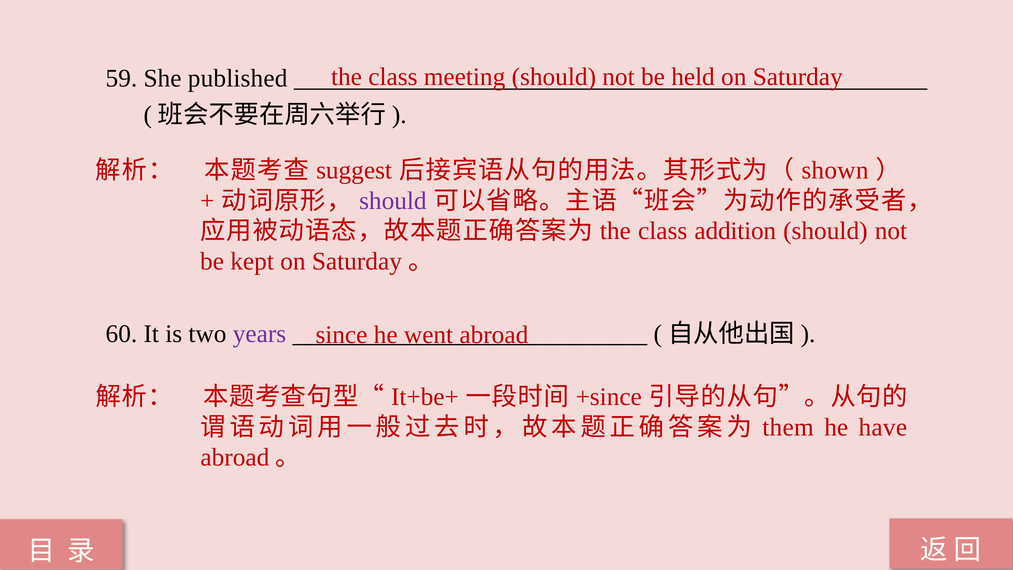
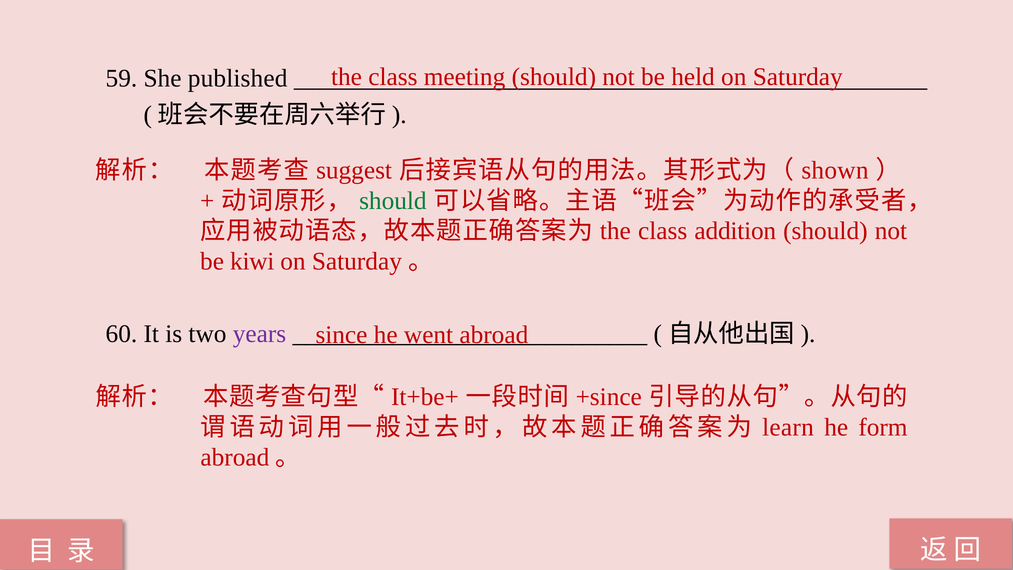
should at (393, 201) colour: purple -> green
kept: kept -> kiwi
them: them -> learn
have: have -> form
